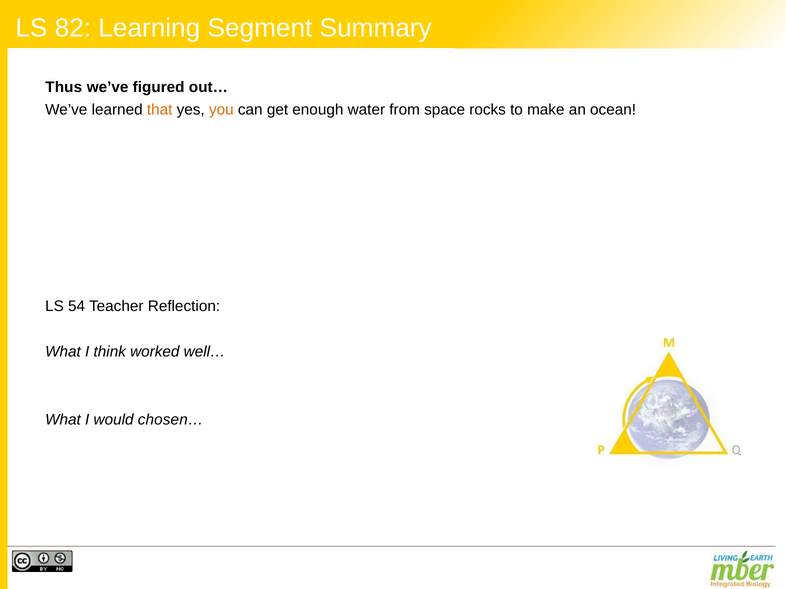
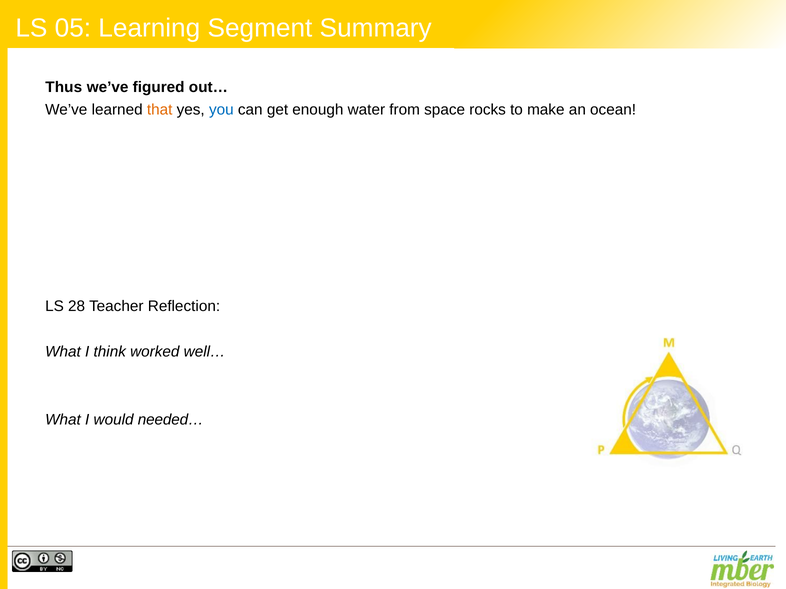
82: 82 -> 05
you colour: orange -> blue
54: 54 -> 28
chosen…: chosen… -> needed…
